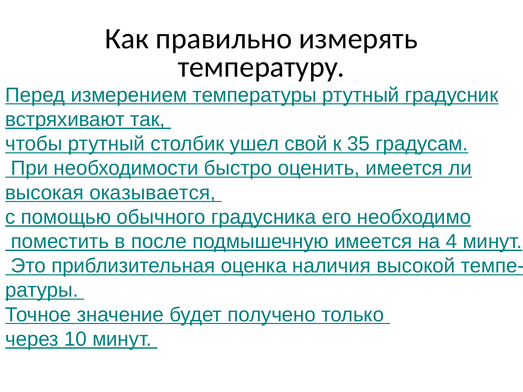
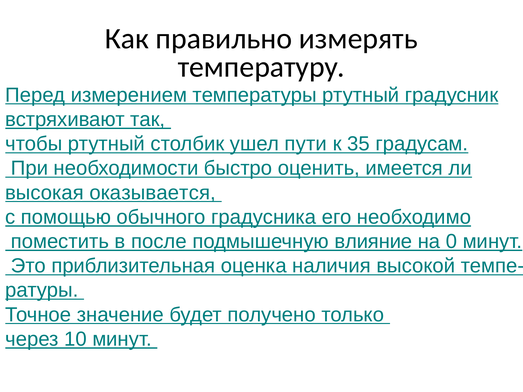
свой: свой -> пути
подмышечную имеется: имеется -> влияние
4: 4 -> 0
